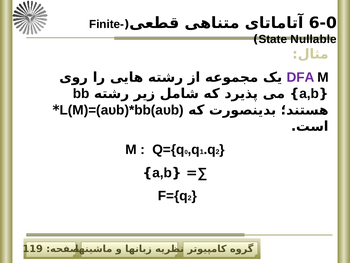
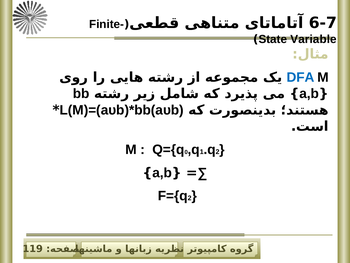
6-0: 6-0 -> 6-7
Nullable: Nullable -> Variable
DFA colour: purple -> blue
